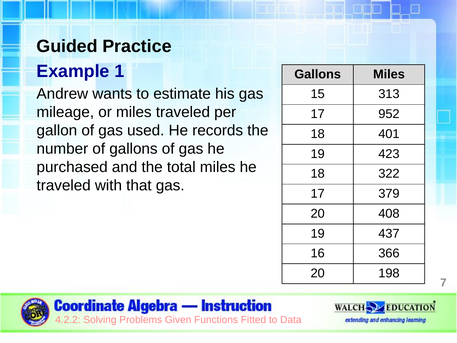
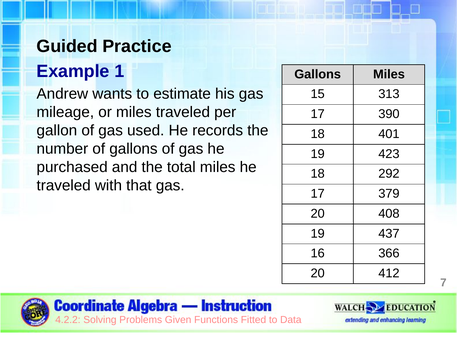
952: 952 -> 390
322: 322 -> 292
198: 198 -> 412
